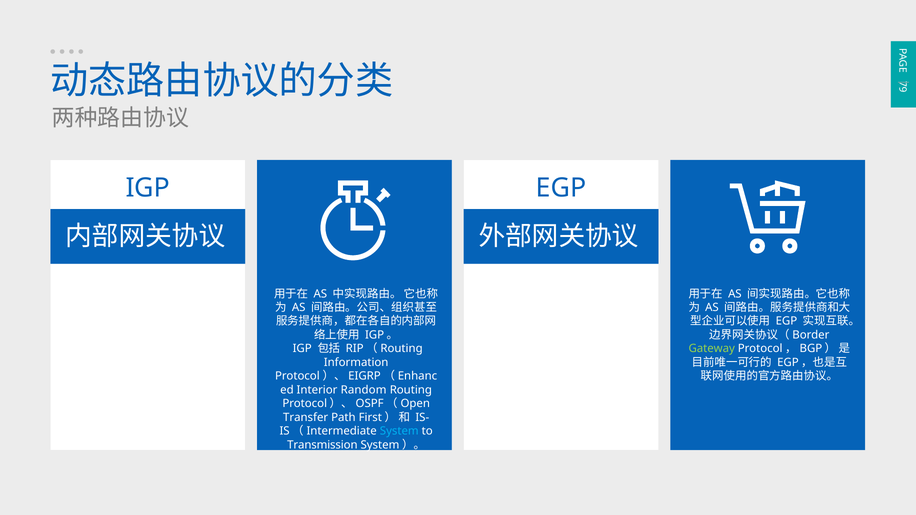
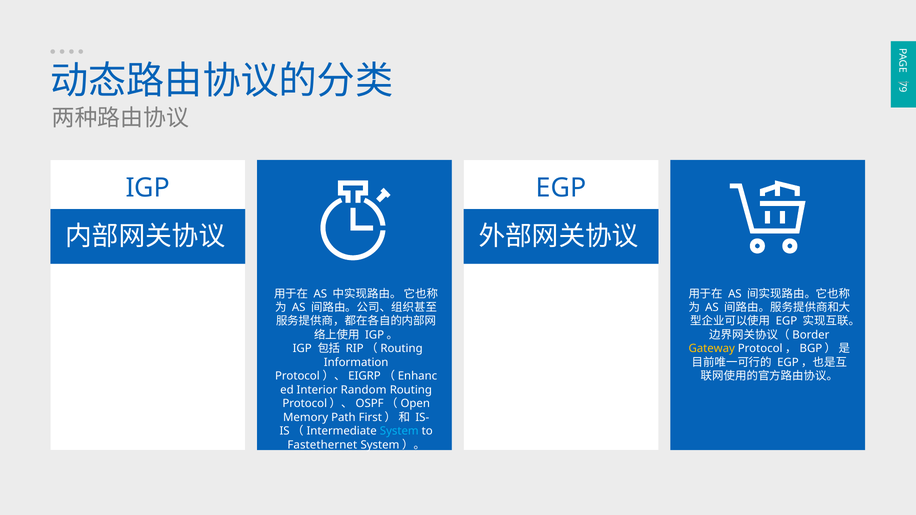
Gateway colour: light green -> yellow
Transfer: Transfer -> Memory
Transmission: Transmission -> Fastethernet
